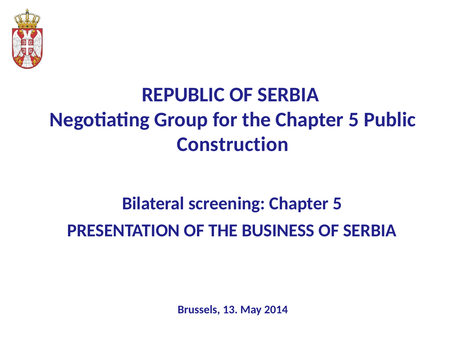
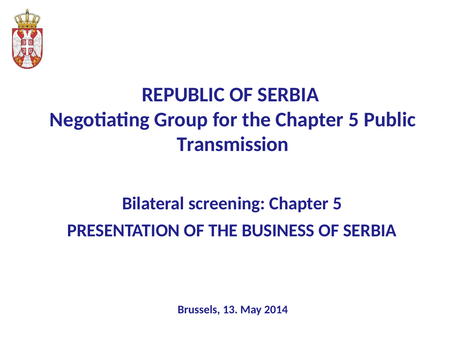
Construction: Construction -> Transmission
